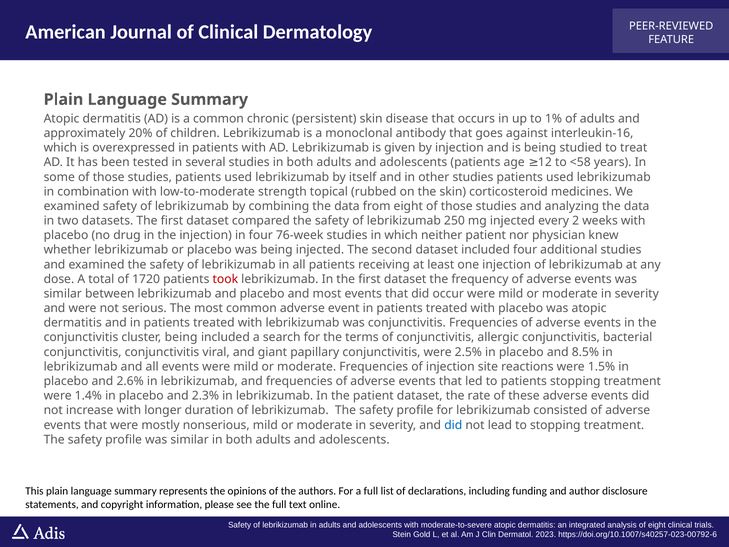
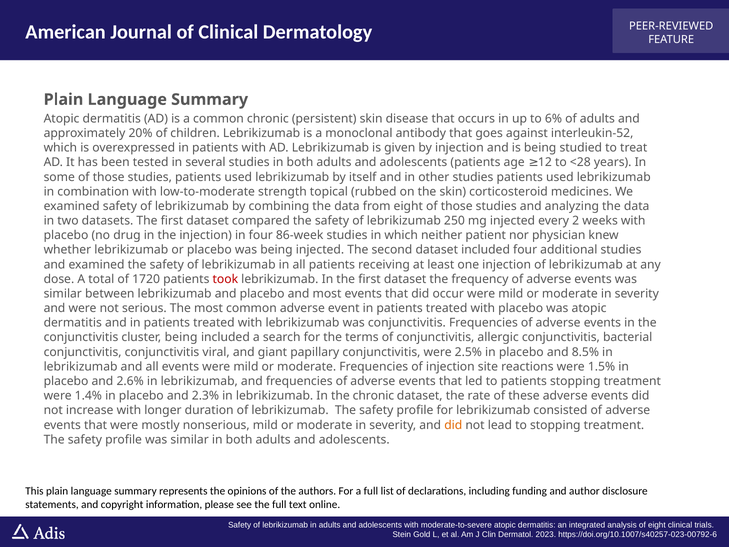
1%: 1% -> 6%
interleukin-16: interleukin-16 -> interleukin-52
<58: <58 -> <28
76-week: 76-week -> 86-week
the patient: patient -> chronic
did at (453, 425) colour: blue -> orange
